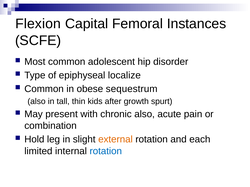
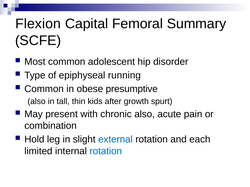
Instances: Instances -> Summary
localize: localize -> running
sequestrum: sequestrum -> presumptive
external colour: orange -> blue
